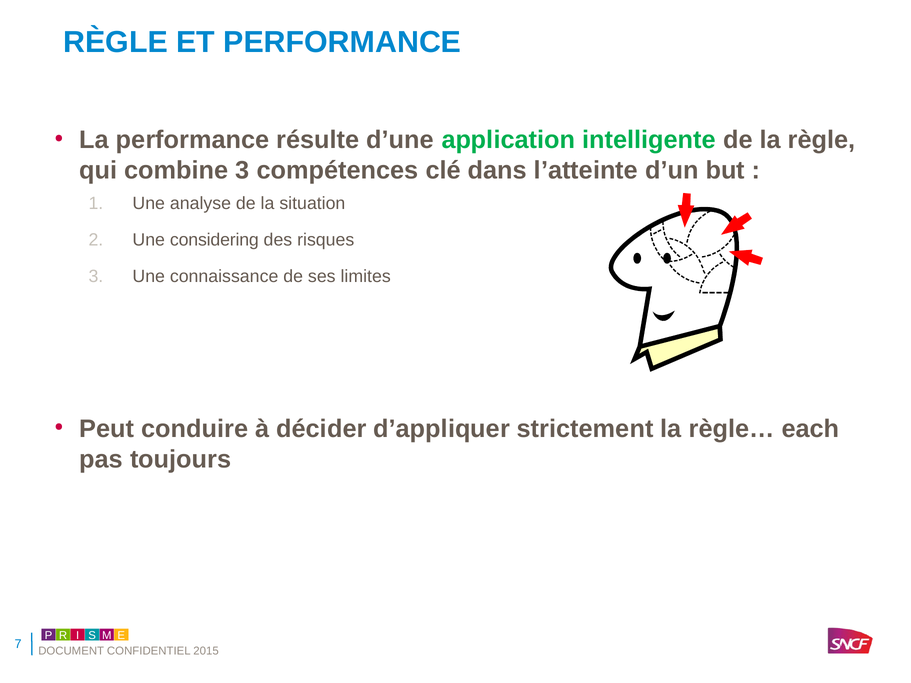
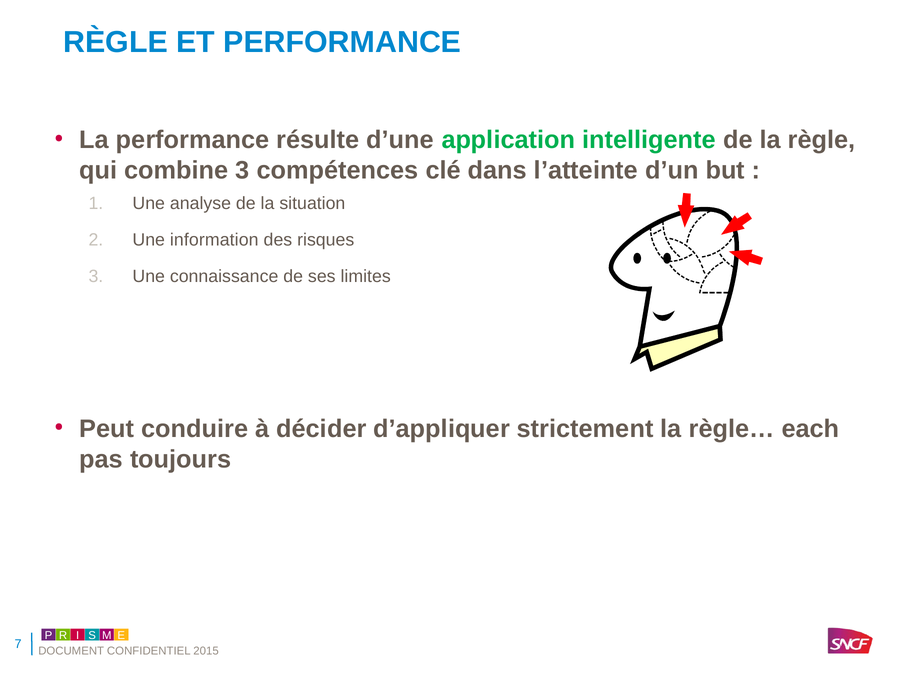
considering: considering -> information
